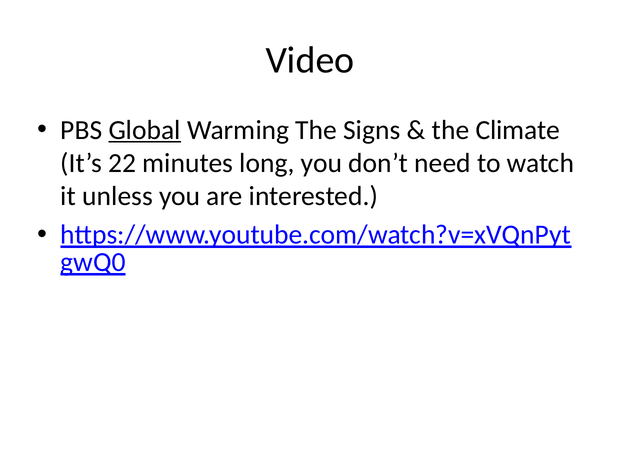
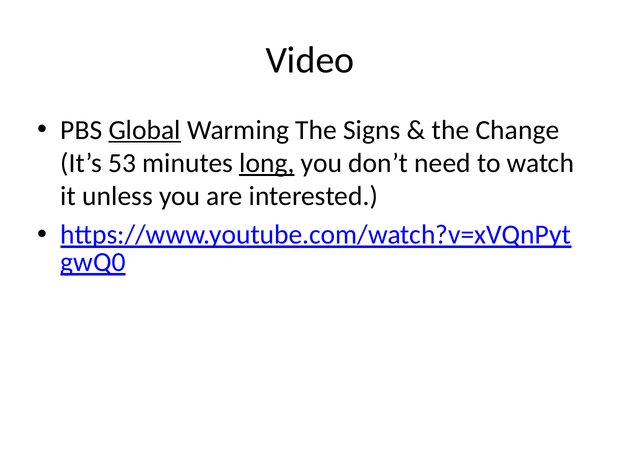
Climate: Climate -> Change
22: 22 -> 53
long underline: none -> present
